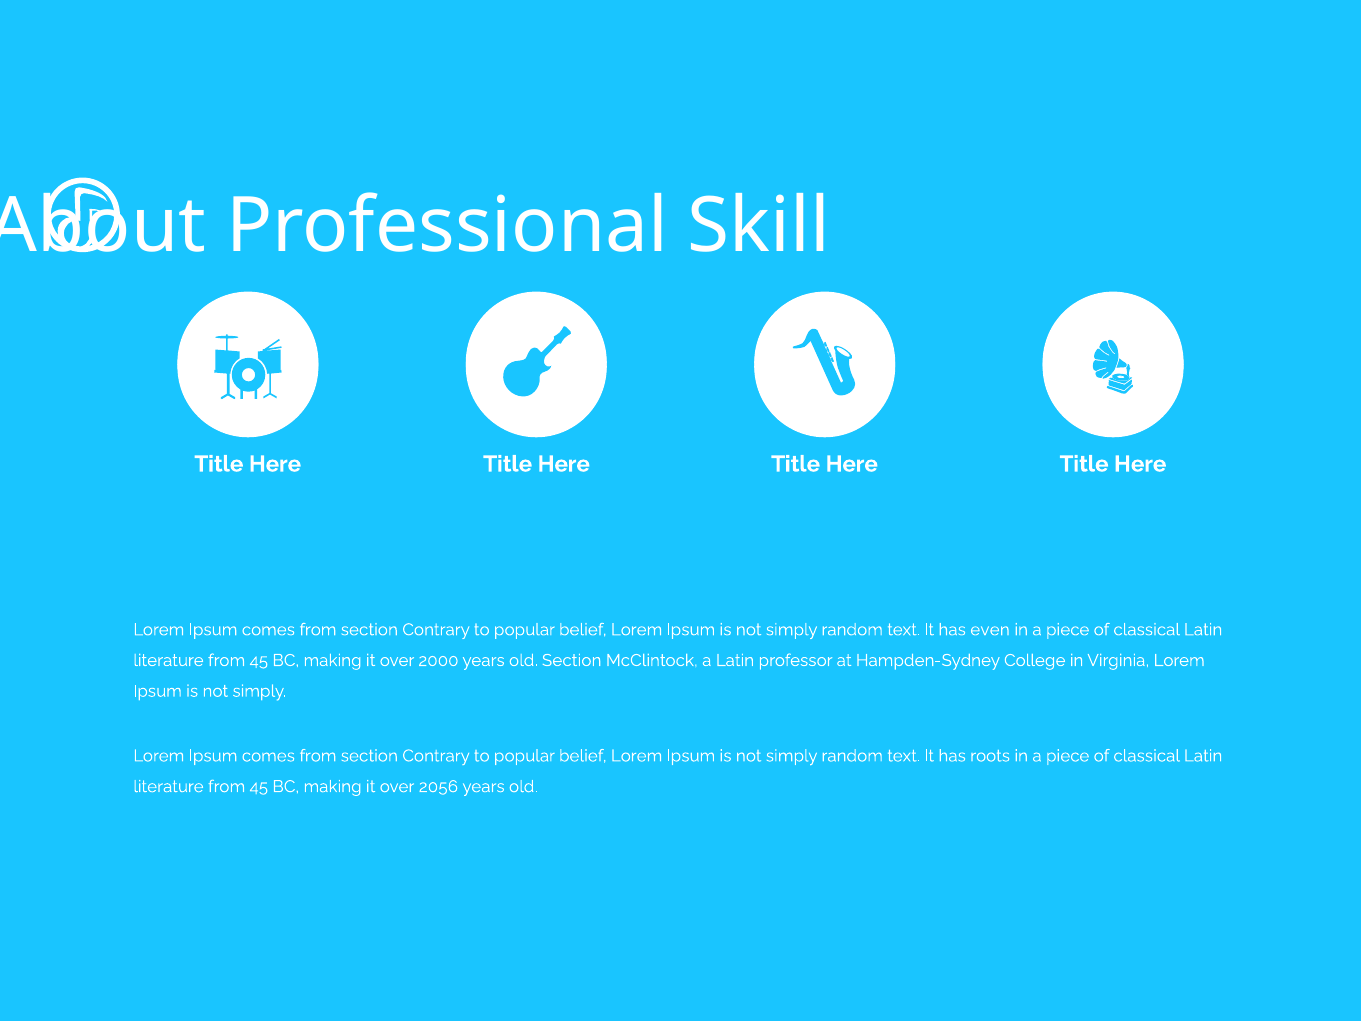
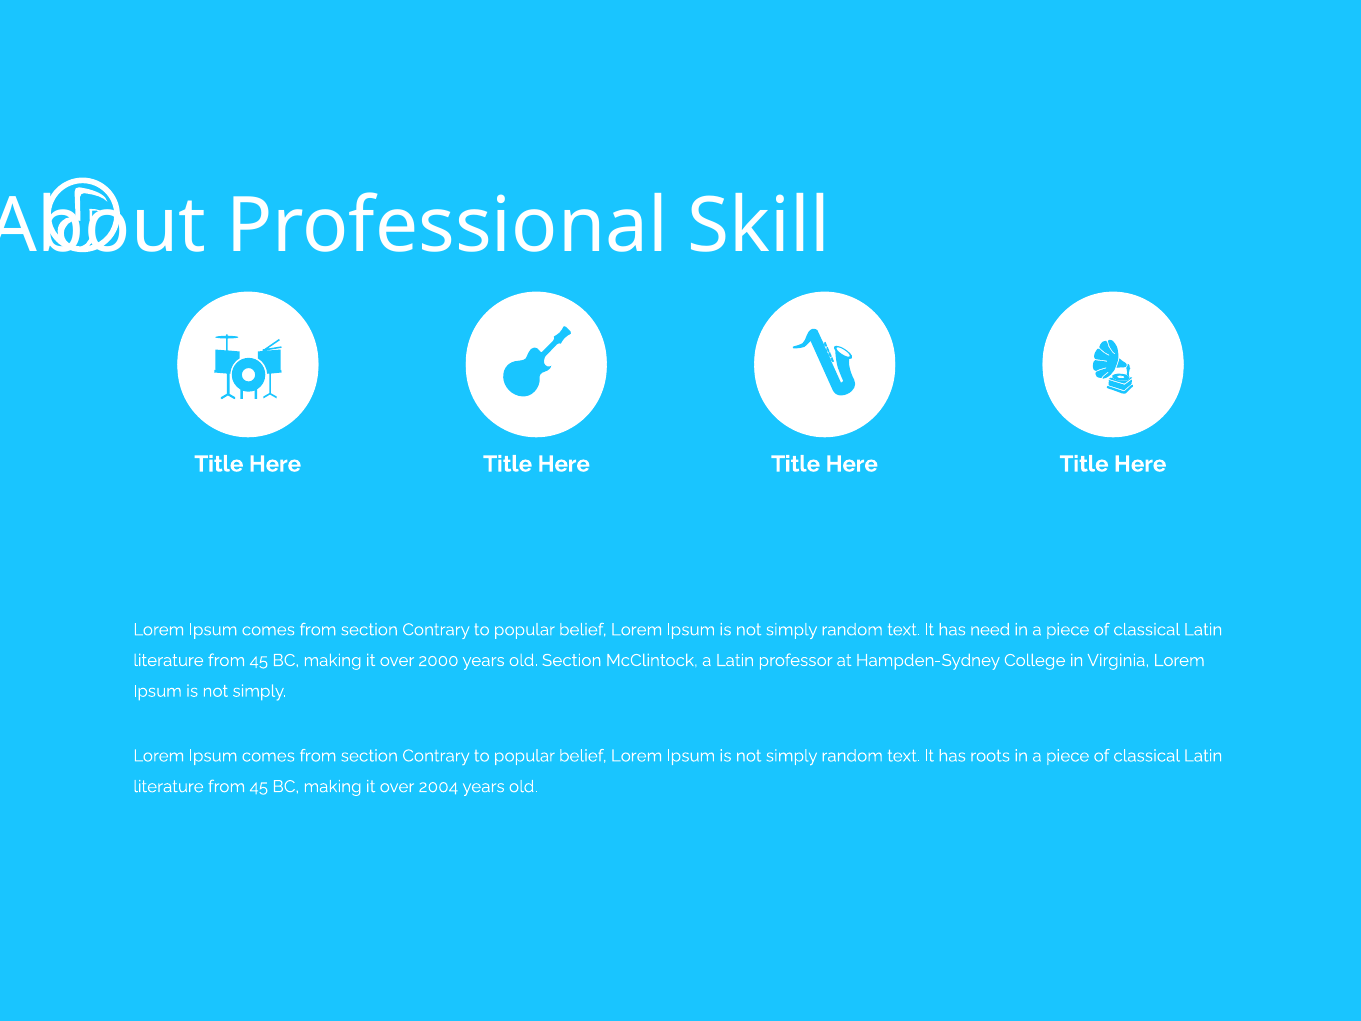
even: even -> need
2056: 2056 -> 2004
